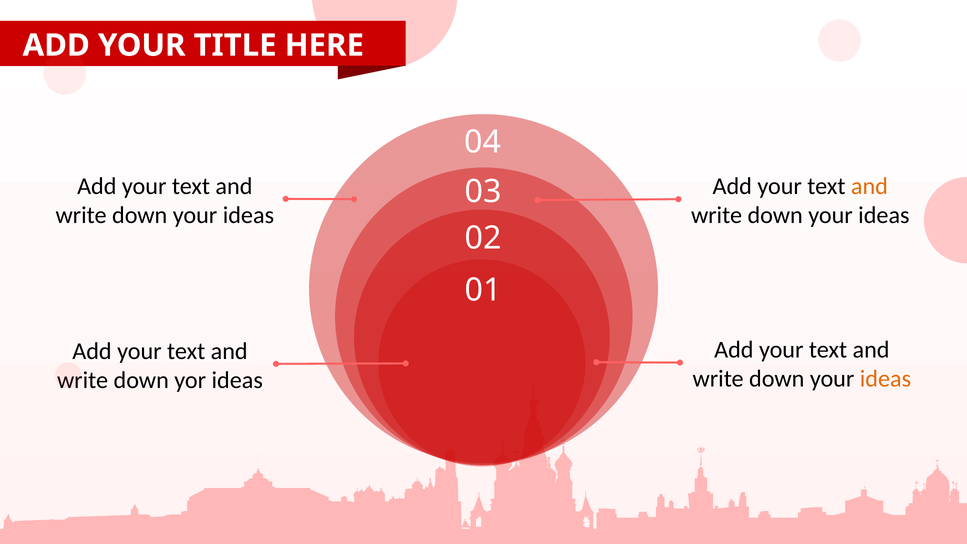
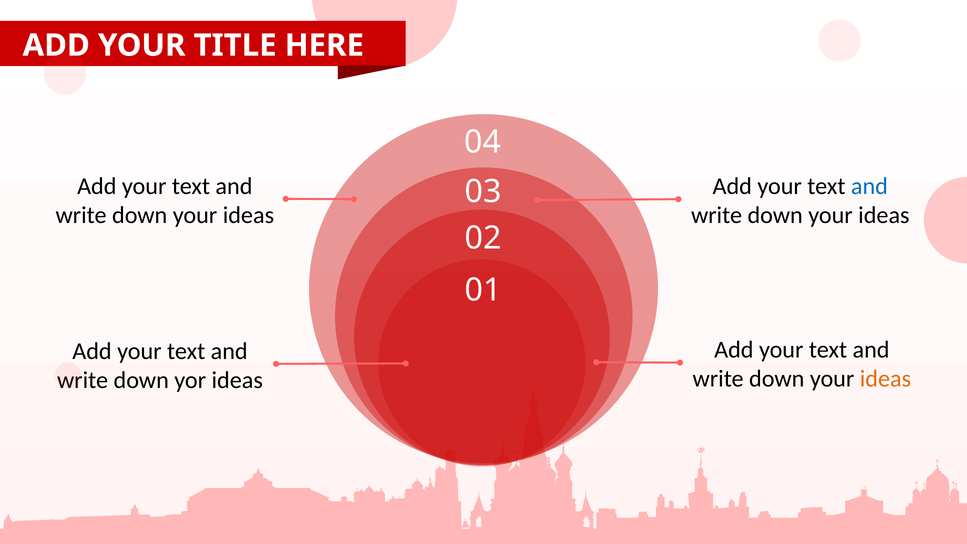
and at (869, 186) colour: orange -> blue
